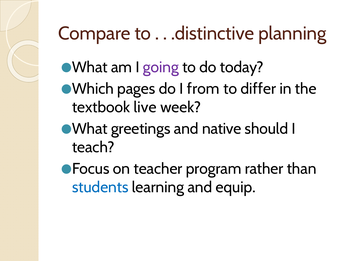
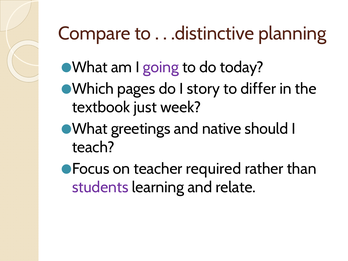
from: from -> story
live: live -> just
program: program -> required
students colour: blue -> purple
equip: equip -> relate
